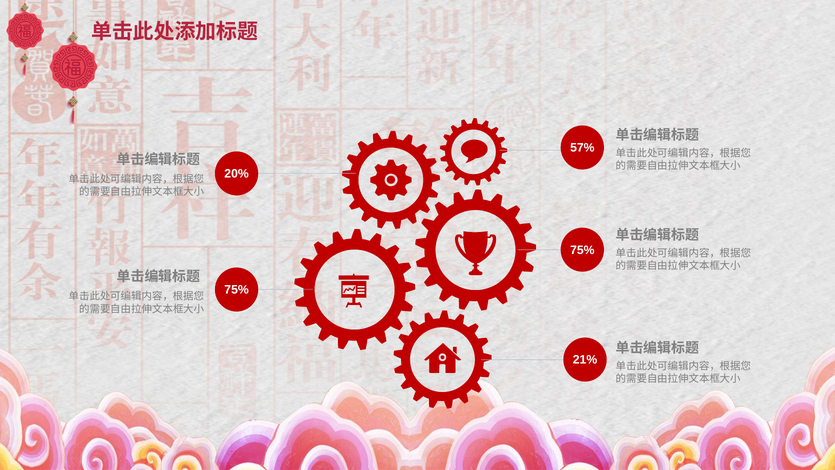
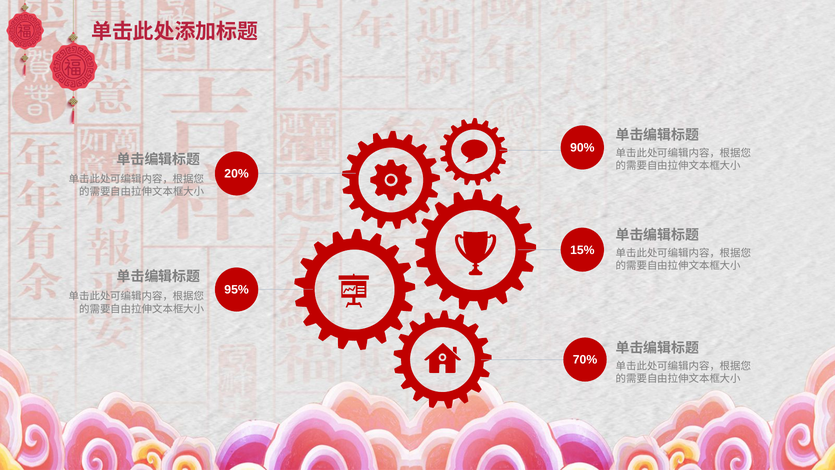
57%: 57% -> 90%
75% at (582, 250): 75% -> 15%
75% at (237, 290): 75% -> 95%
21%: 21% -> 70%
